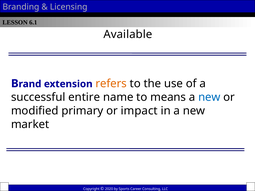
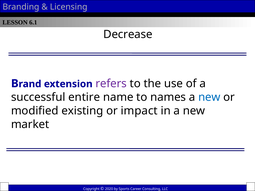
Available: Available -> Decrease
refers colour: orange -> purple
means: means -> names
primary: primary -> existing
